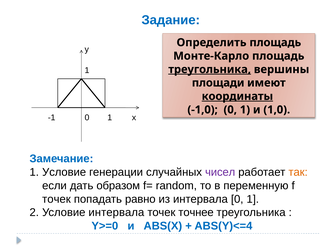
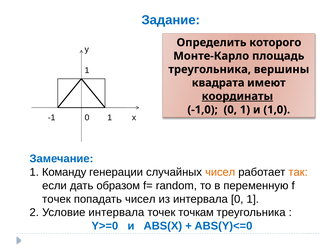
Определить площадь: площадь -> которого
треугольника at (210, 69) underline: present -> none
площади: площади -> квадрата
1 Условие: Условие -> Команду
чисел at (220, 172) colour: purple -> orange
попадать равно: равно -> чисел
точнее: точнее -> точкам
ABS(Y)<=4: ABS(Y)<=4 -> ABS(Y)<=0
